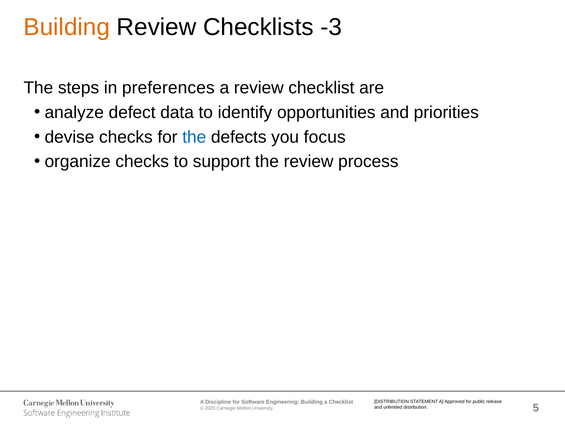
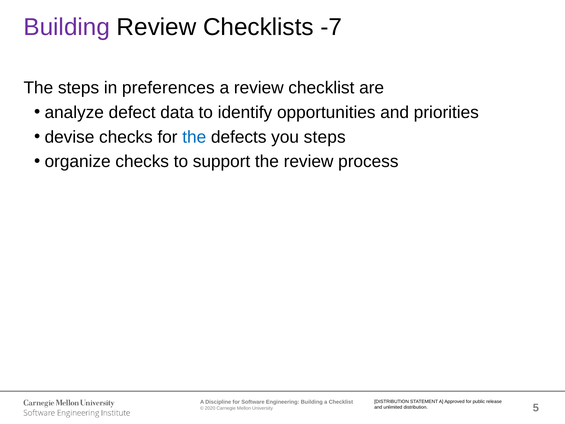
Building at (67, 27) colour: orange -> purple
-3: -3 -> -7
you focus: focus -> steps
